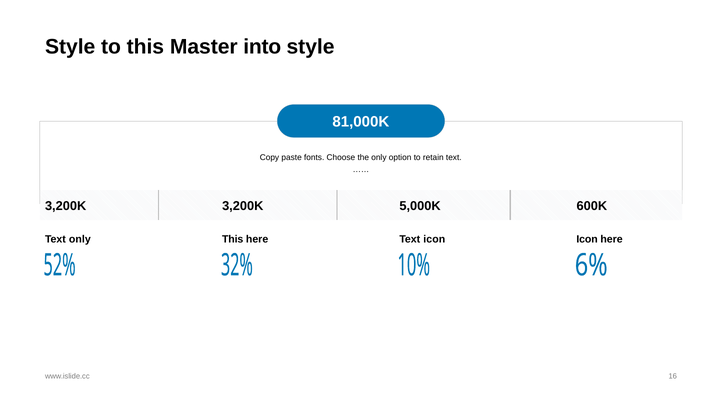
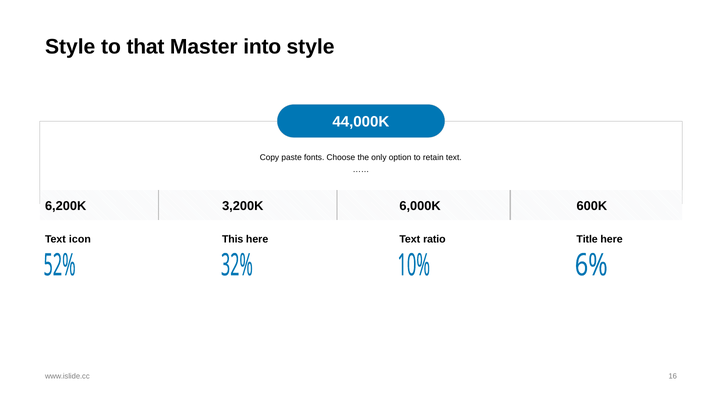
to this: this -> that
81,000K: 81,000K -> 44,000K
3,200K at (66, 206): 3,200K -> 6,200K
5,000K: 5,000K -> 6,000K
Text only: only -> icon
Text icon: icon -> ratio
Icon at (587, 239): Icon -> Title
